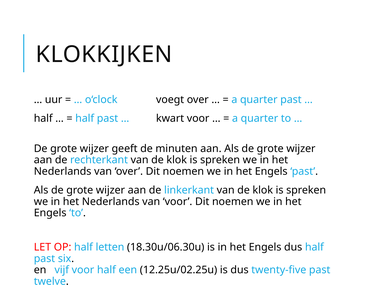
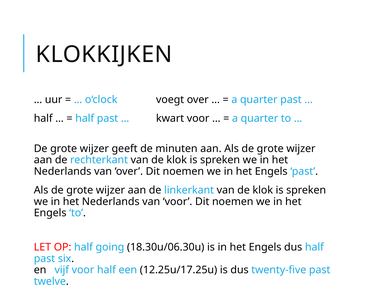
letten: letten -> going
12.25u/02.25u: 12.25u/02.25u -> 12.25u/17.25u
